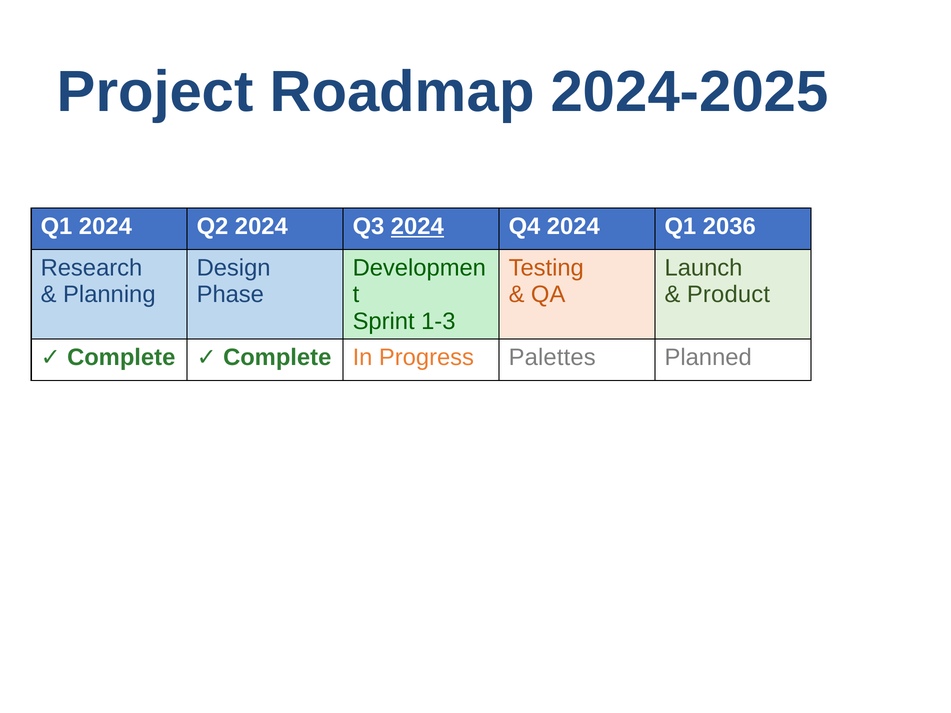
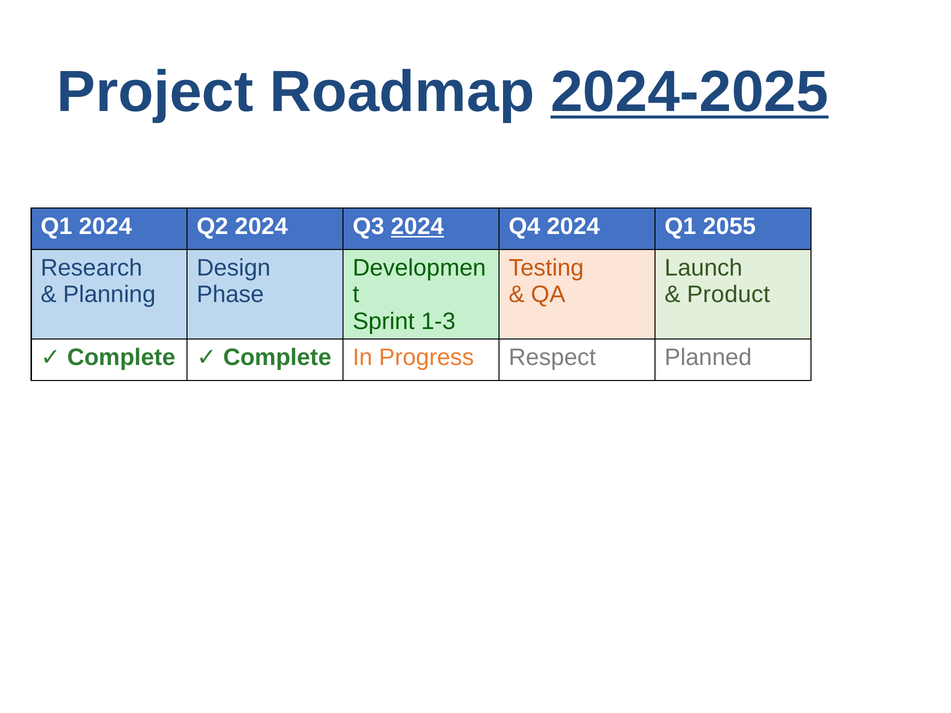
2024-2025 underline: none -> present
2036: 2036 -> 2055
Palettes: Palettes -> Respect
